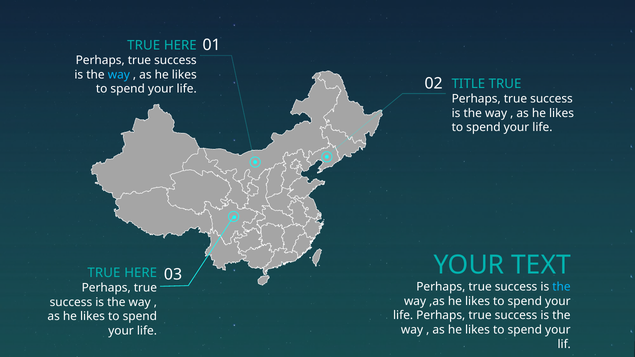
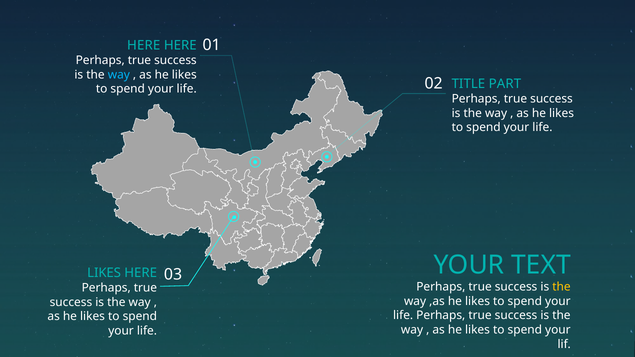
TRUE at (144, 45): TRUE -> HERE
TITLE TRUE: TRUE -> PART
TRUE at (104, 273): TRUE -> LIKES
the at (561, 287) colour: light blue -> yellow
